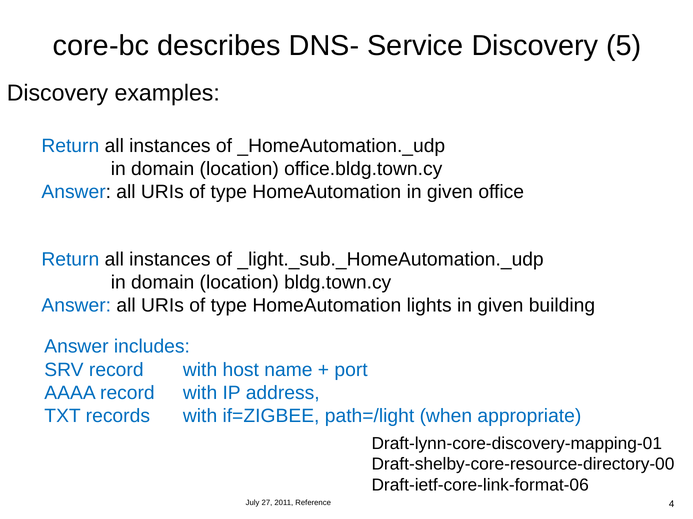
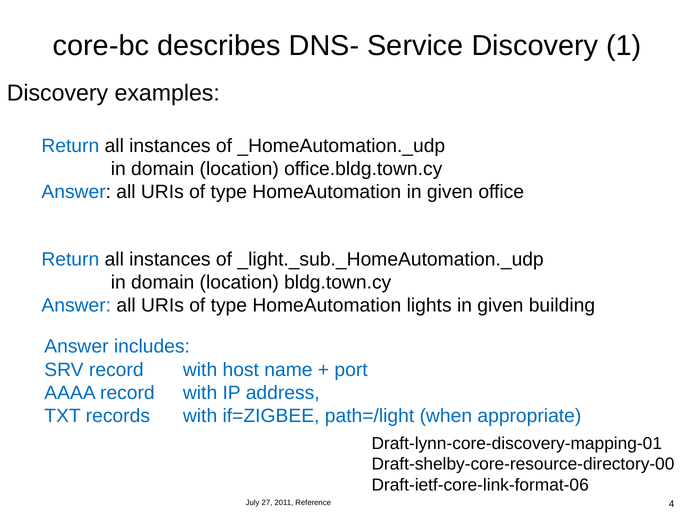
5: 5 -> 1
